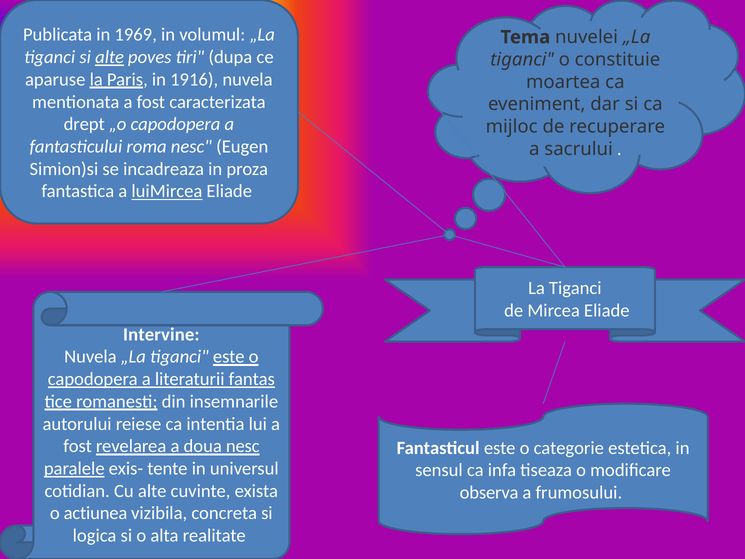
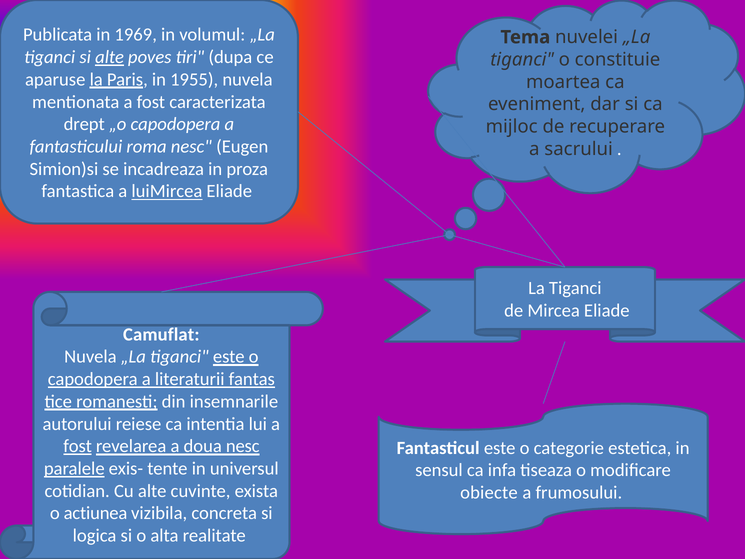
1916: 1916 -> 1955
Intervine: Intervine -> Camuflat
fost at (78, 446) underline: none -> present
observa: observa -> obiecte
